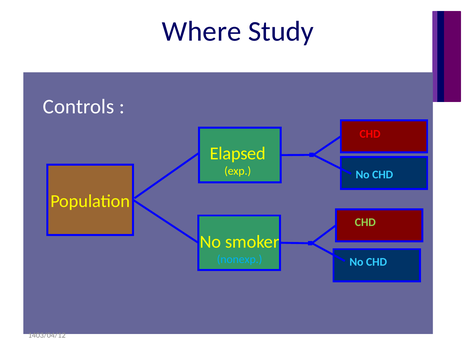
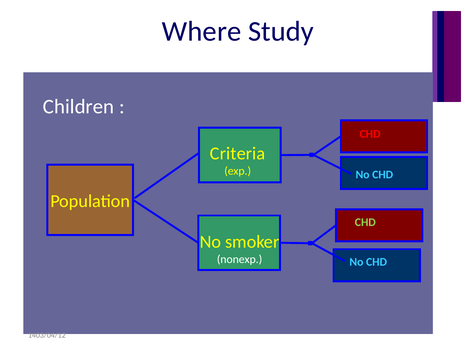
Controls: Controls -> Children
Elapsed: Elapsed -> Criteria
nonexp colour: light blue -> white
